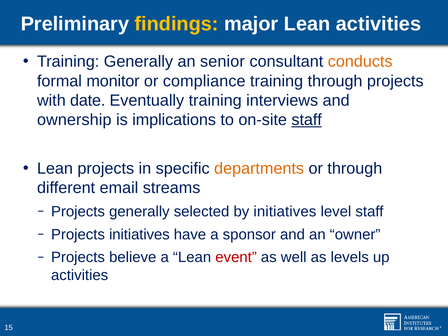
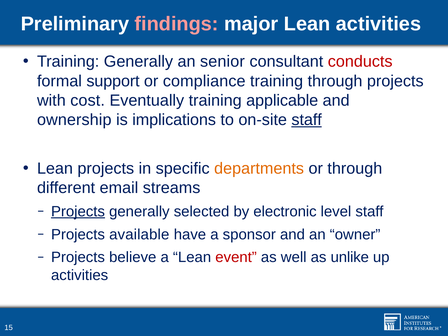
findings colour: yellow -> pink
conducts colour: orange -> red
monitor: monitor -> support
date: date -> cost
interviews: interviews -> applicable
Projects at (78, 212) underline: none -> present
by initiatives: initiatives -> electronic
Projects initiatives: initiatives -> available
levels: levels -> unlike
